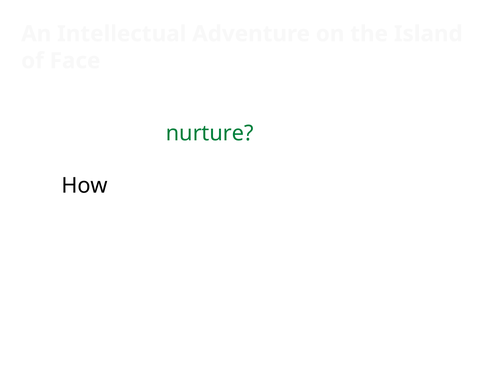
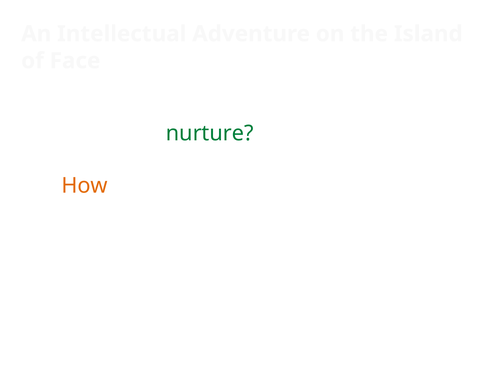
How colour: black -> orange
